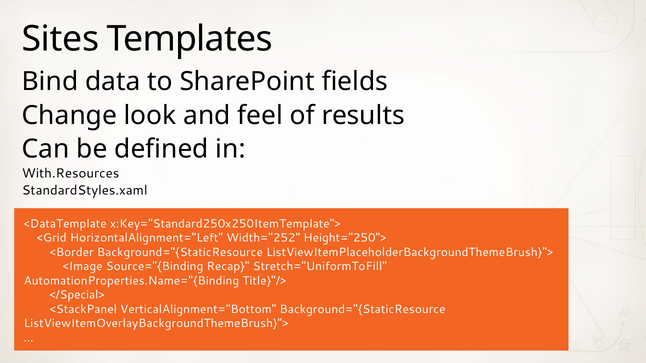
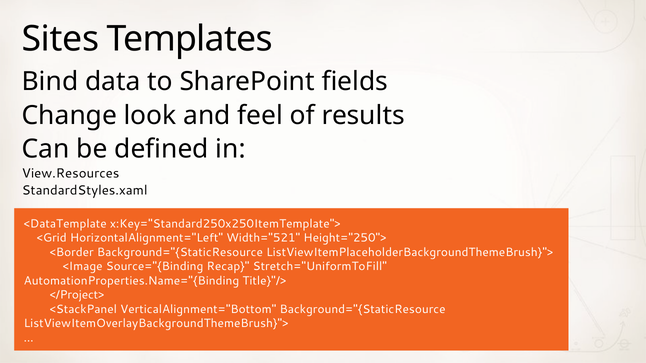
With.Resources: With.Resources -> View.Resources
Width="252: Width="252 -> Width="521
</Special>: </Special> -> </Project>
